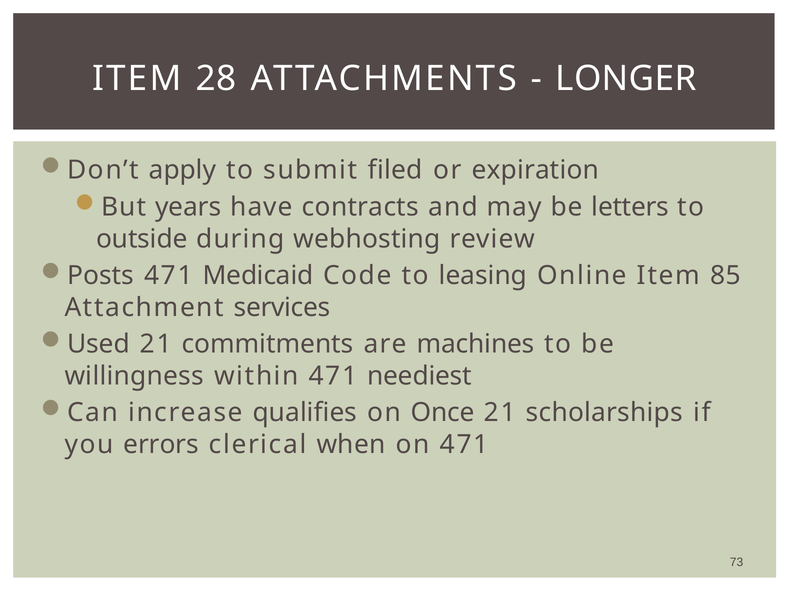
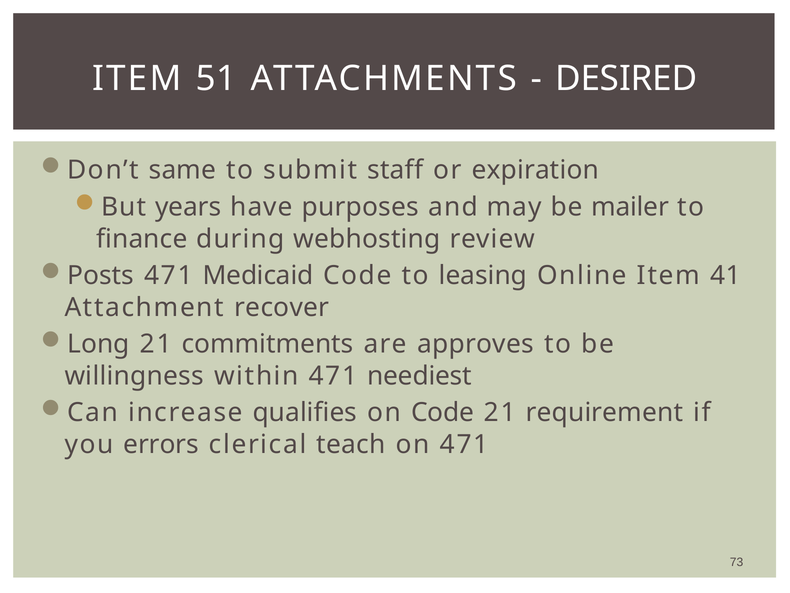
28: 28 -> 51
LONGER: LONGER -> DESIRED
apply: apply -> same
filed: filed -> staff
contracts: contracts -> purposes
letters: letters -> mailer
outside: outside -> finance
85: 85 -> 41
services: services -> recover
Used: Used -> Long
machines: machines -> approves
on Once: Once -> Code
scholarships: scholarships -> requirement
when: when -> teach
